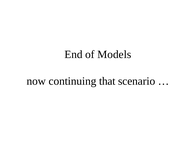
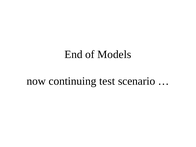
that: that -> test
